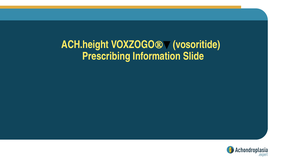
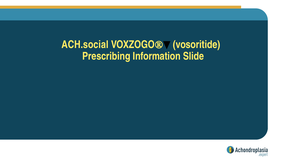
ACH.height: ACH.height -> ACH.social
